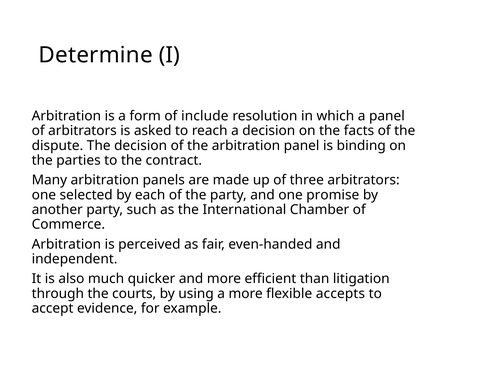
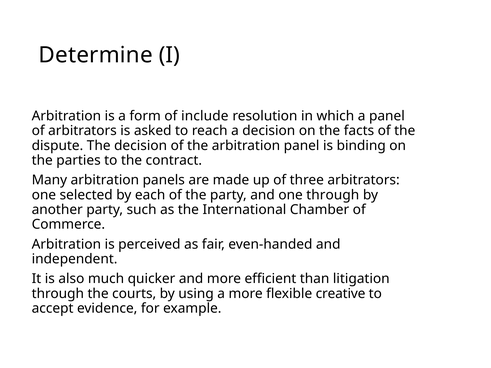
one promise: promise -> through
accepts: accepts -> creative
